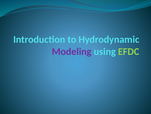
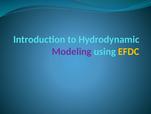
EFDC colour: light green -> yellow
